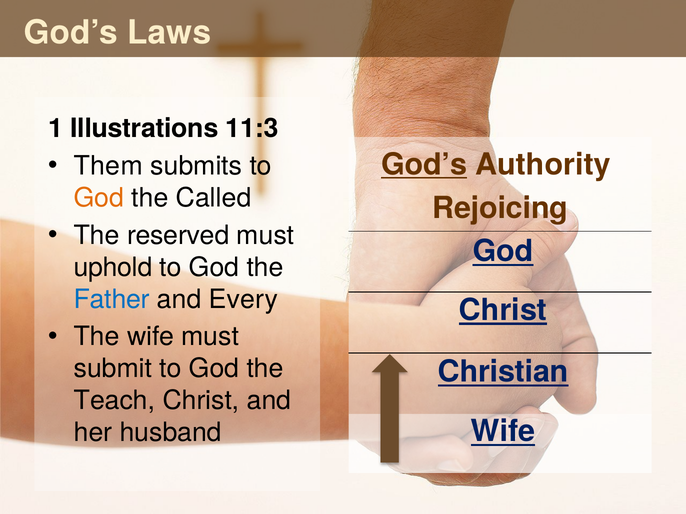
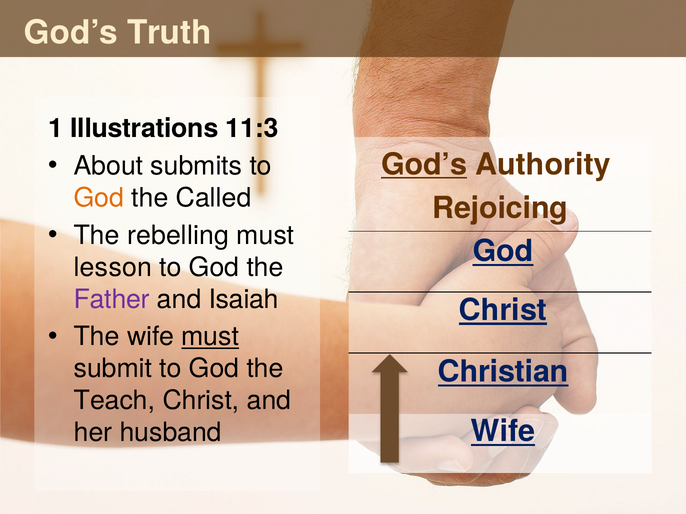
Laws: Laws -> Truth
Them: Them -> About
reserved: reserved -> rebelling
uphold: uphold -> lesson
Father colour: blue -> purple
Every: Every -> Isaiah
must at (210, 337) underline: none -> present
